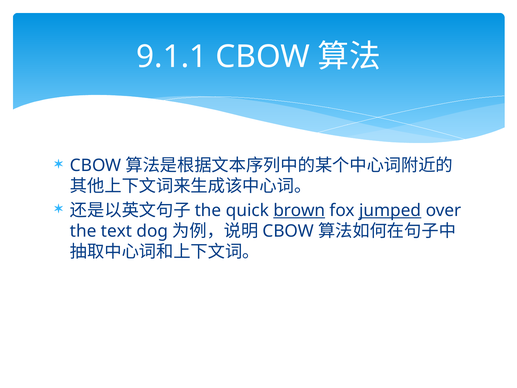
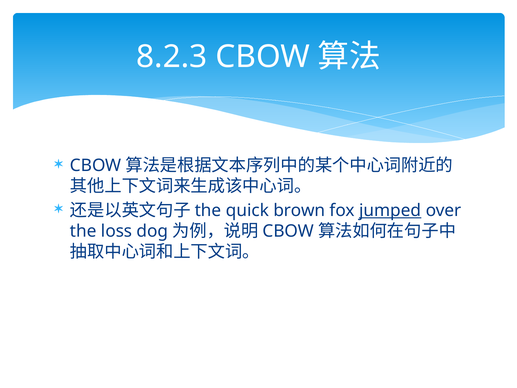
9.1.1: 9.1.1 -> 8.2.3
brown underline: present -> none
text: text -> loss
